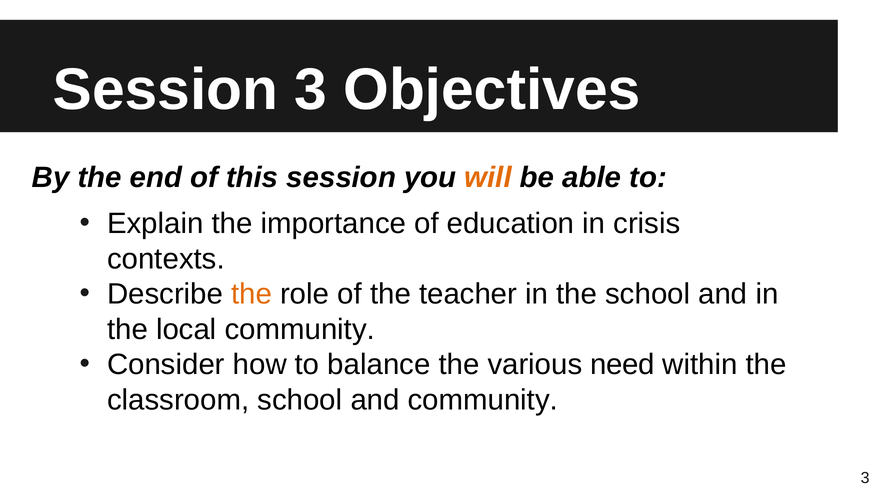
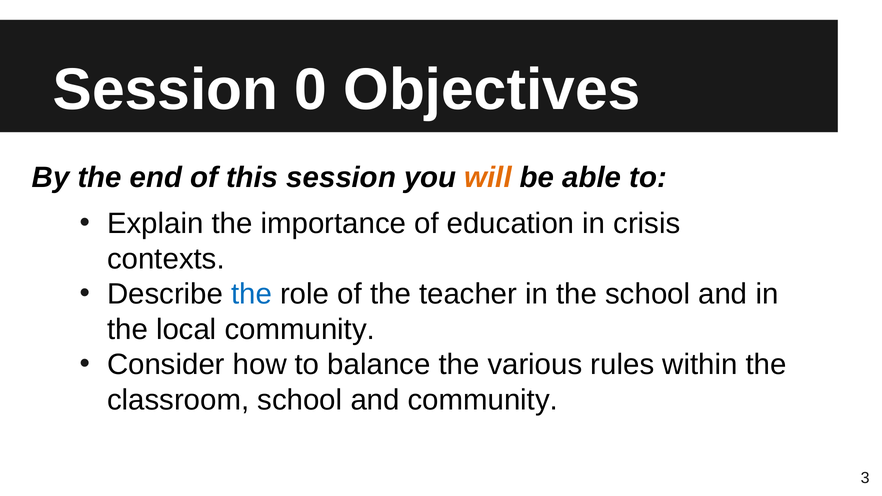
Session 3: 3 -> 0
the at (252, 294) colour: orange -> blue
need: need -> rules
